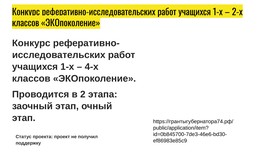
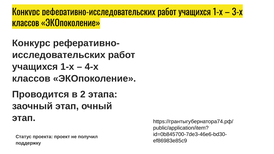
2-х: 2-х -> 3-х
